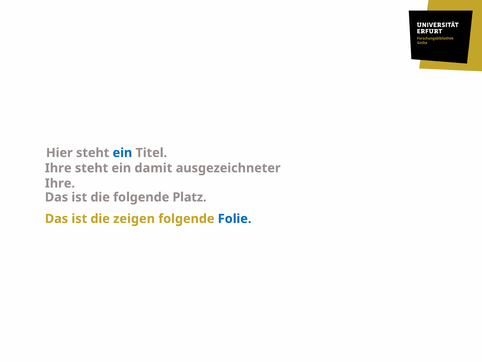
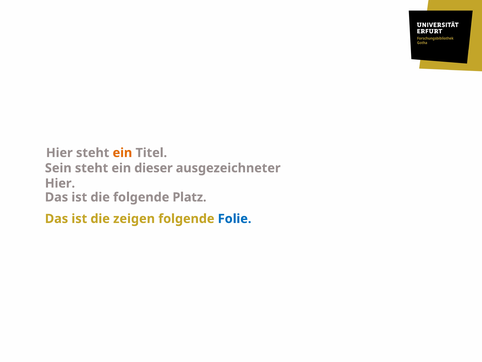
ein at (122, 153) colour: blue -> orange
Ihre at (58, 168): Ihre -> Sein
damit: damit -> dieser
Ihre at (60, 183): Ihre -> Hier
